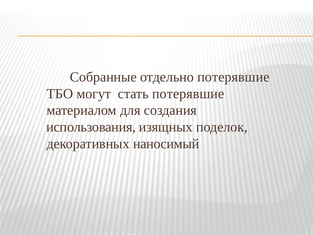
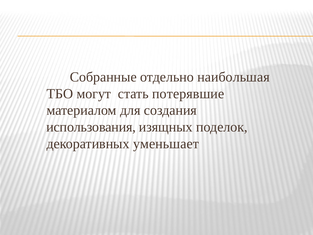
отдельно потерявшие: потерявшие -> наибольшая
наносимый: наносимый -> уменьшает
